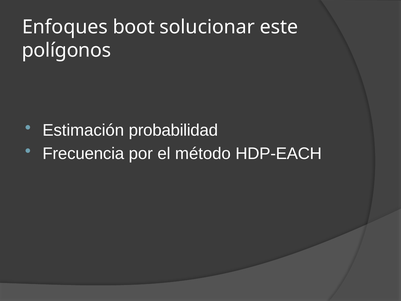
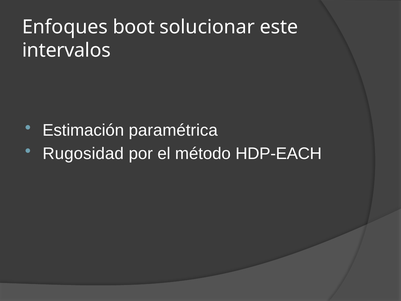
polígonos: polígonos -> intervalos
probabilidad: probabilidad -> paramétrica
Frecuencia: Frecuencia -> Rugosidad
